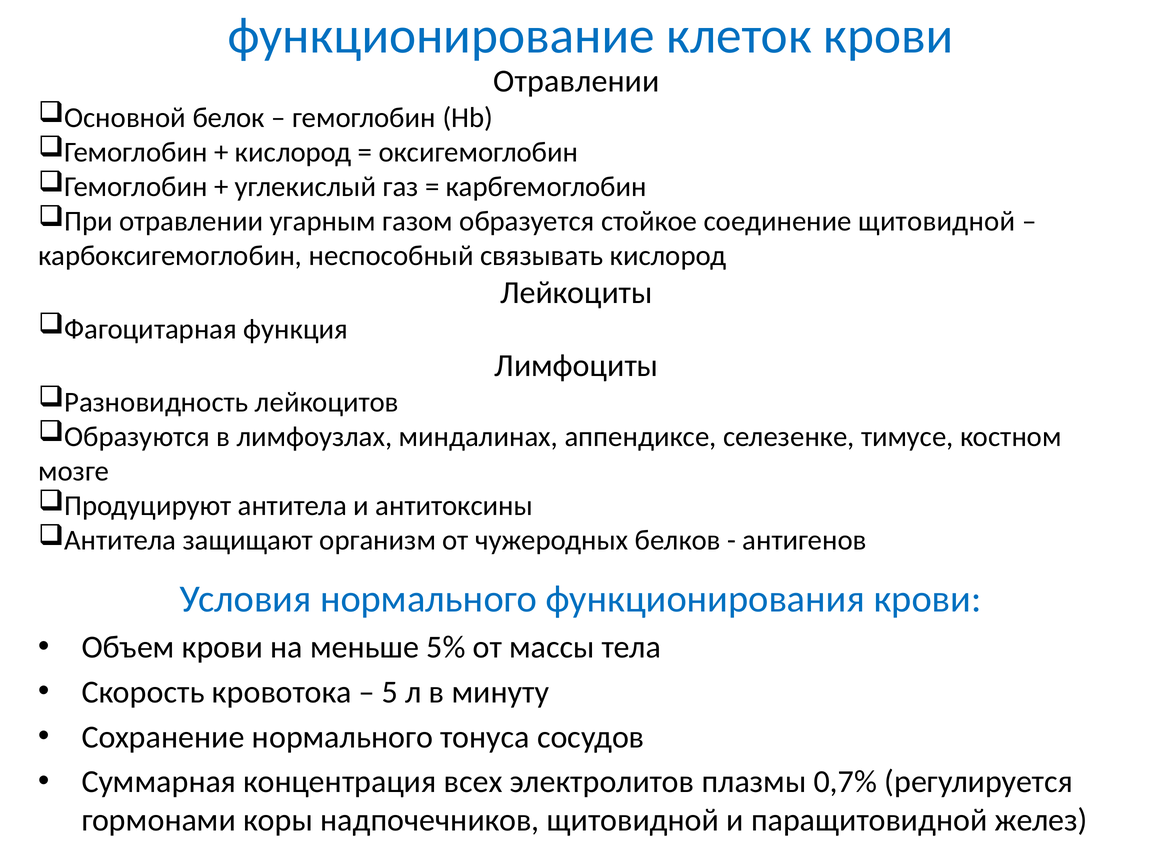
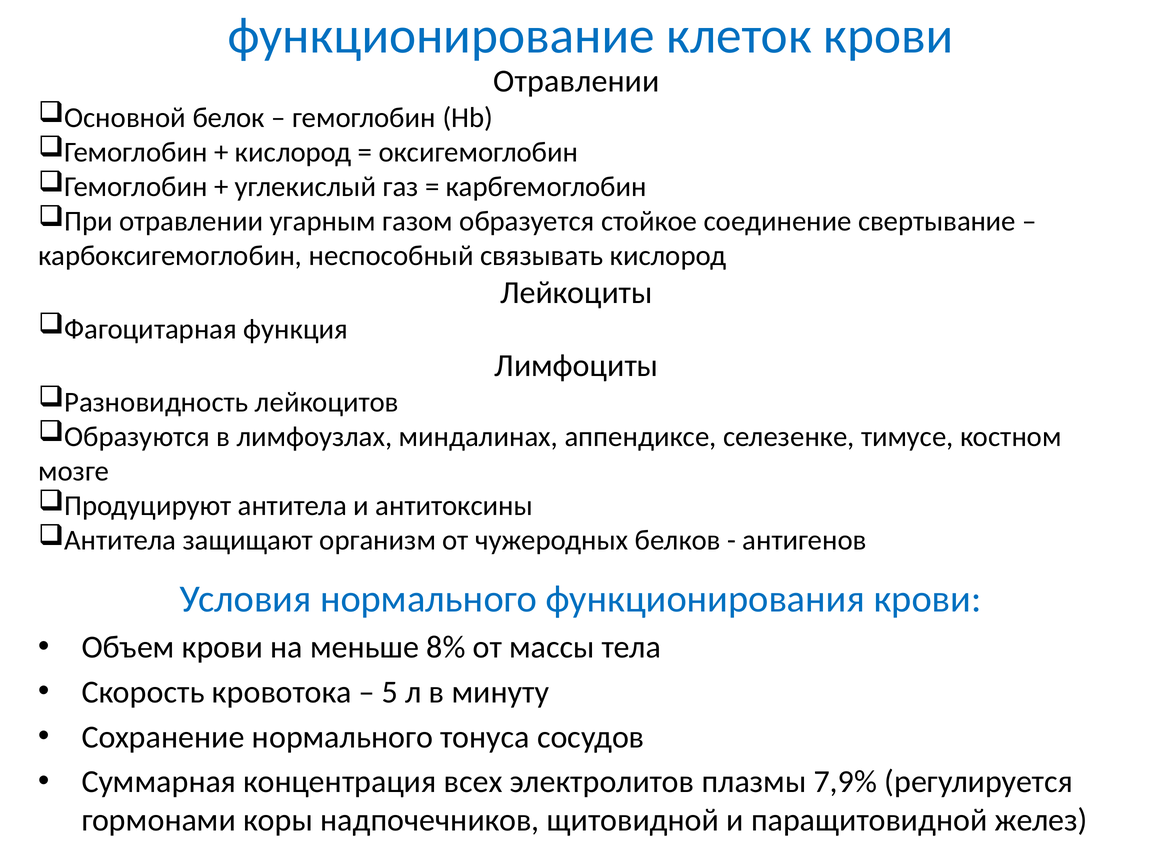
соединение щитовидной: щитовидной -> свертывание
5%: 5% -> 8%
0,7%: 0,7% -> 7,9%
